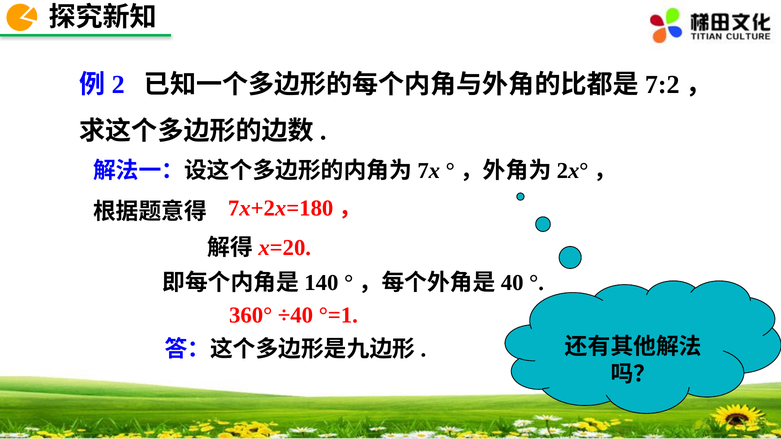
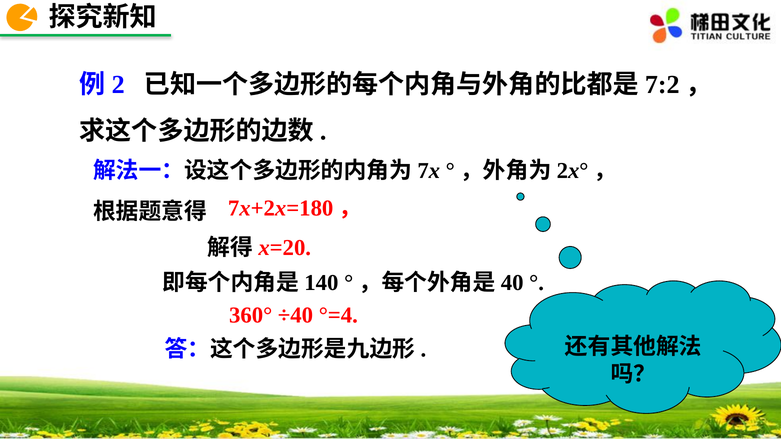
°=1: °=1 -> °=4
